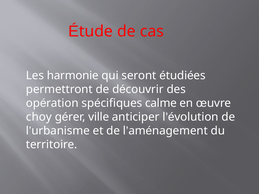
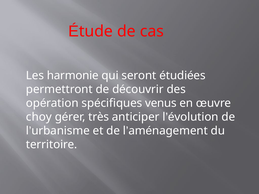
calme: calme -> venus
ville: ville -> très
